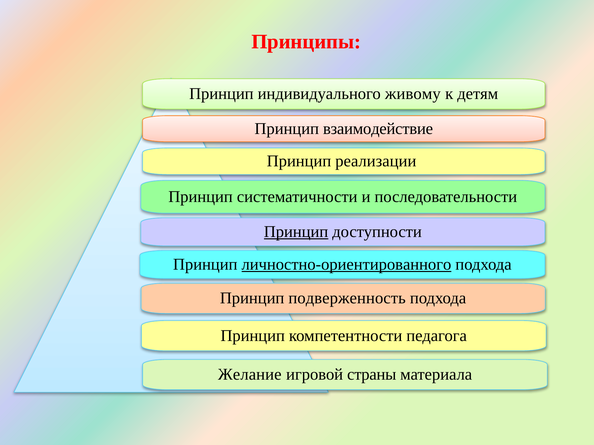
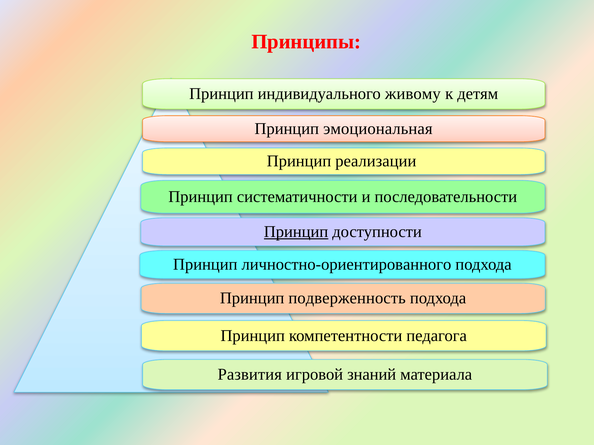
взаимодействие: взаимодействие -> эмоциональная
личностно-ориентированного underline: present -> none
Желание: Желание -> Развития
страны: страны -> знаний
